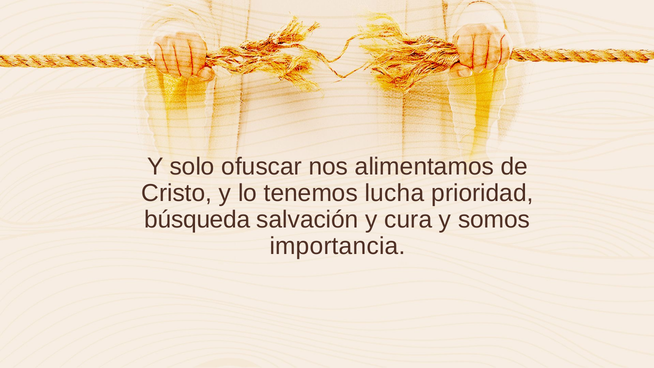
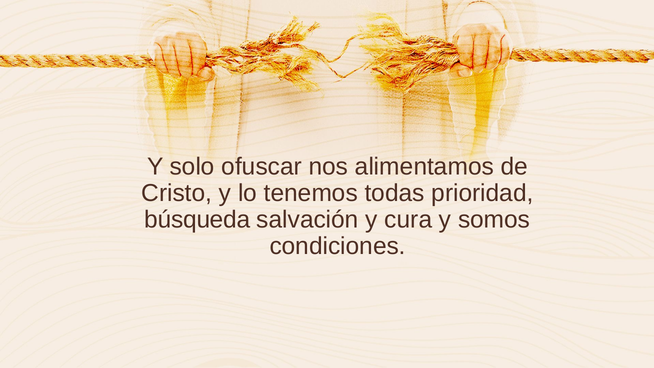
lucha: lucha -> todas
importancia: importancia -> condiciones
